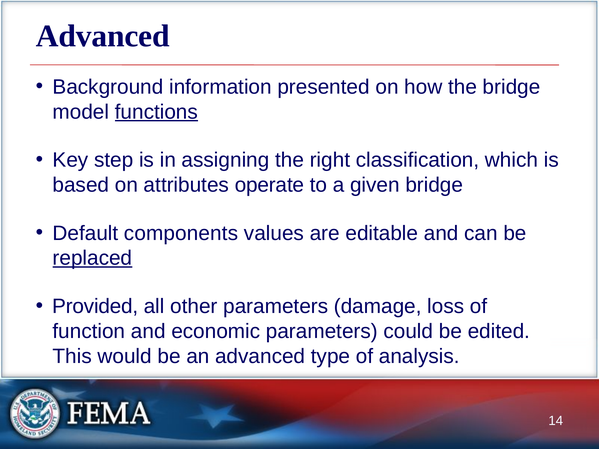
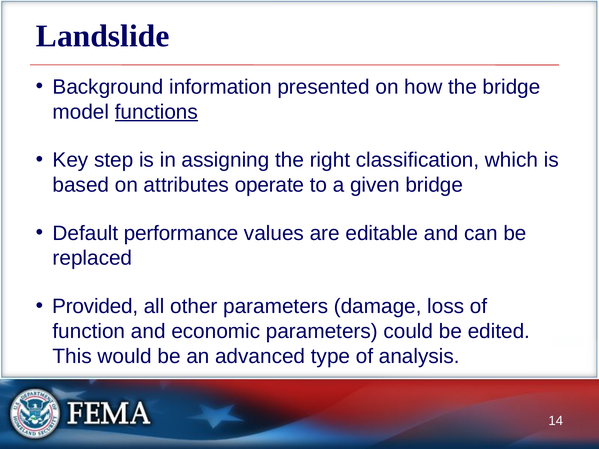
Advanced at (103, 36): Advanced -> Landslide
components: components -> performance
replaced underline: present -> none
